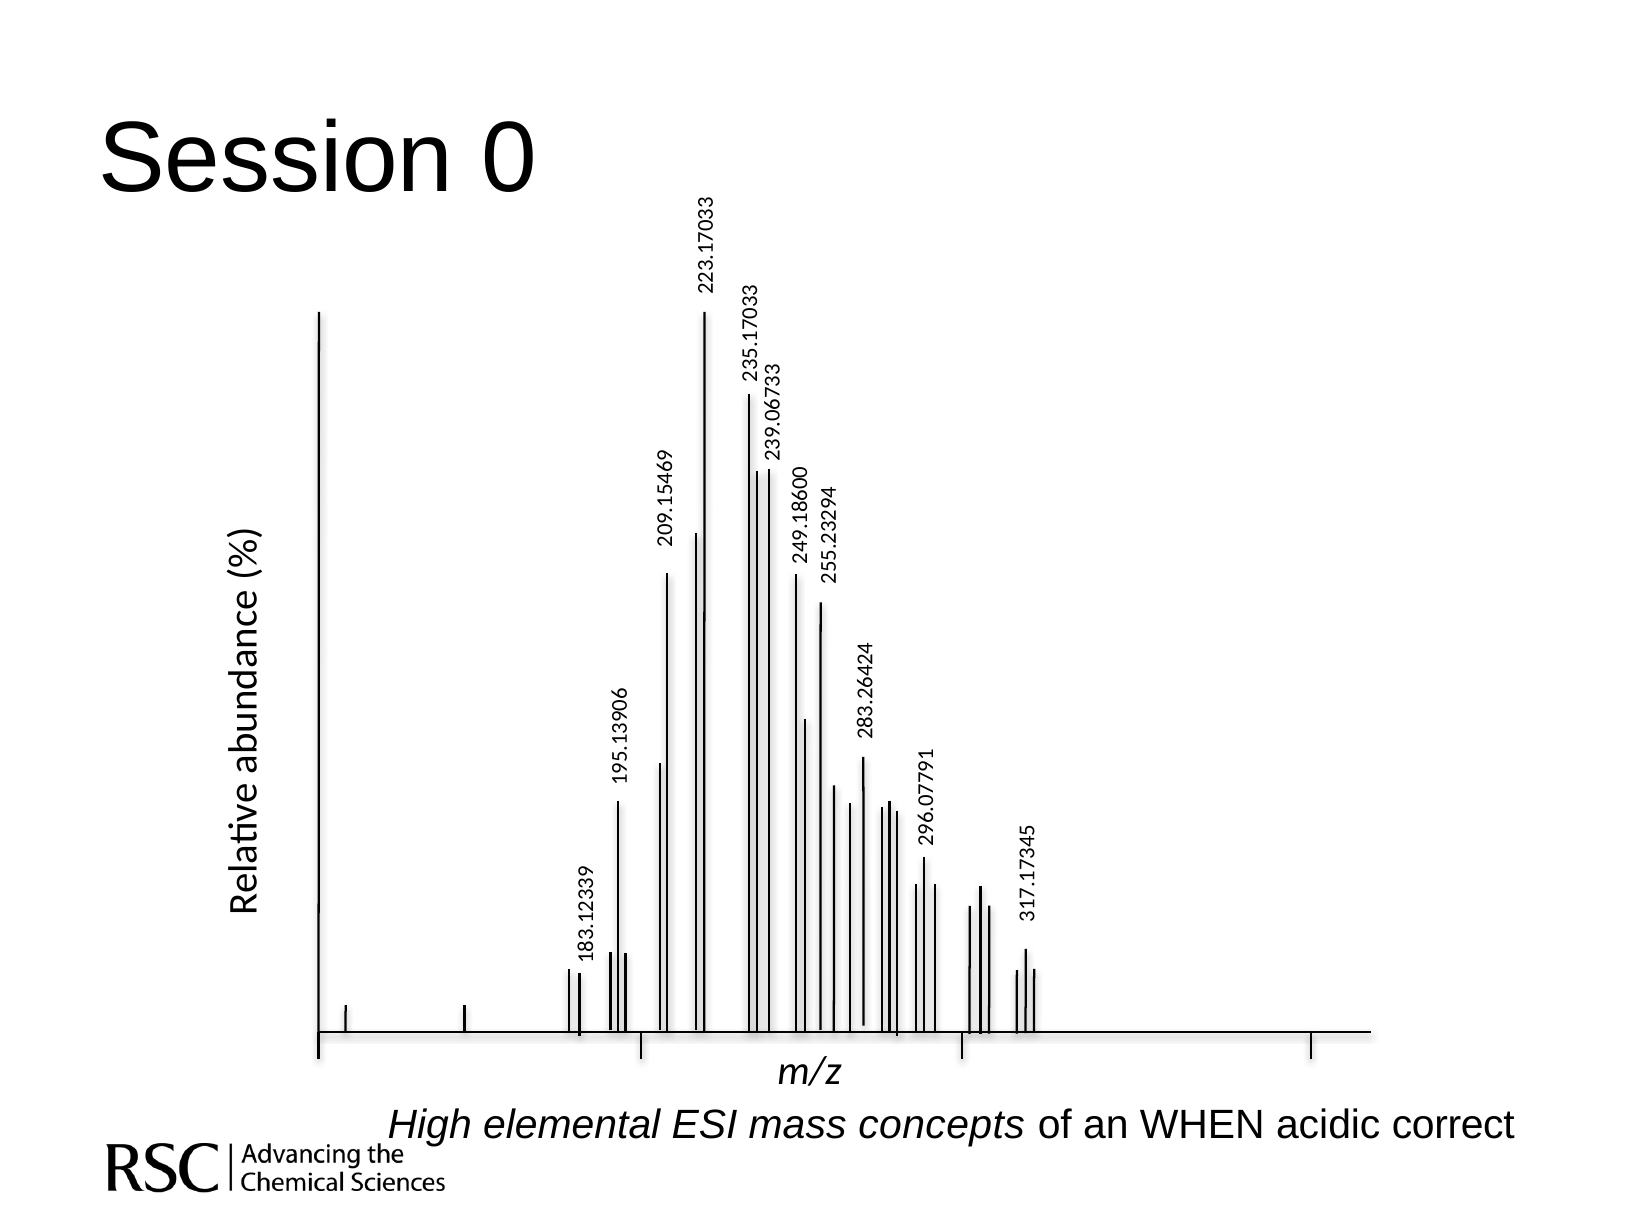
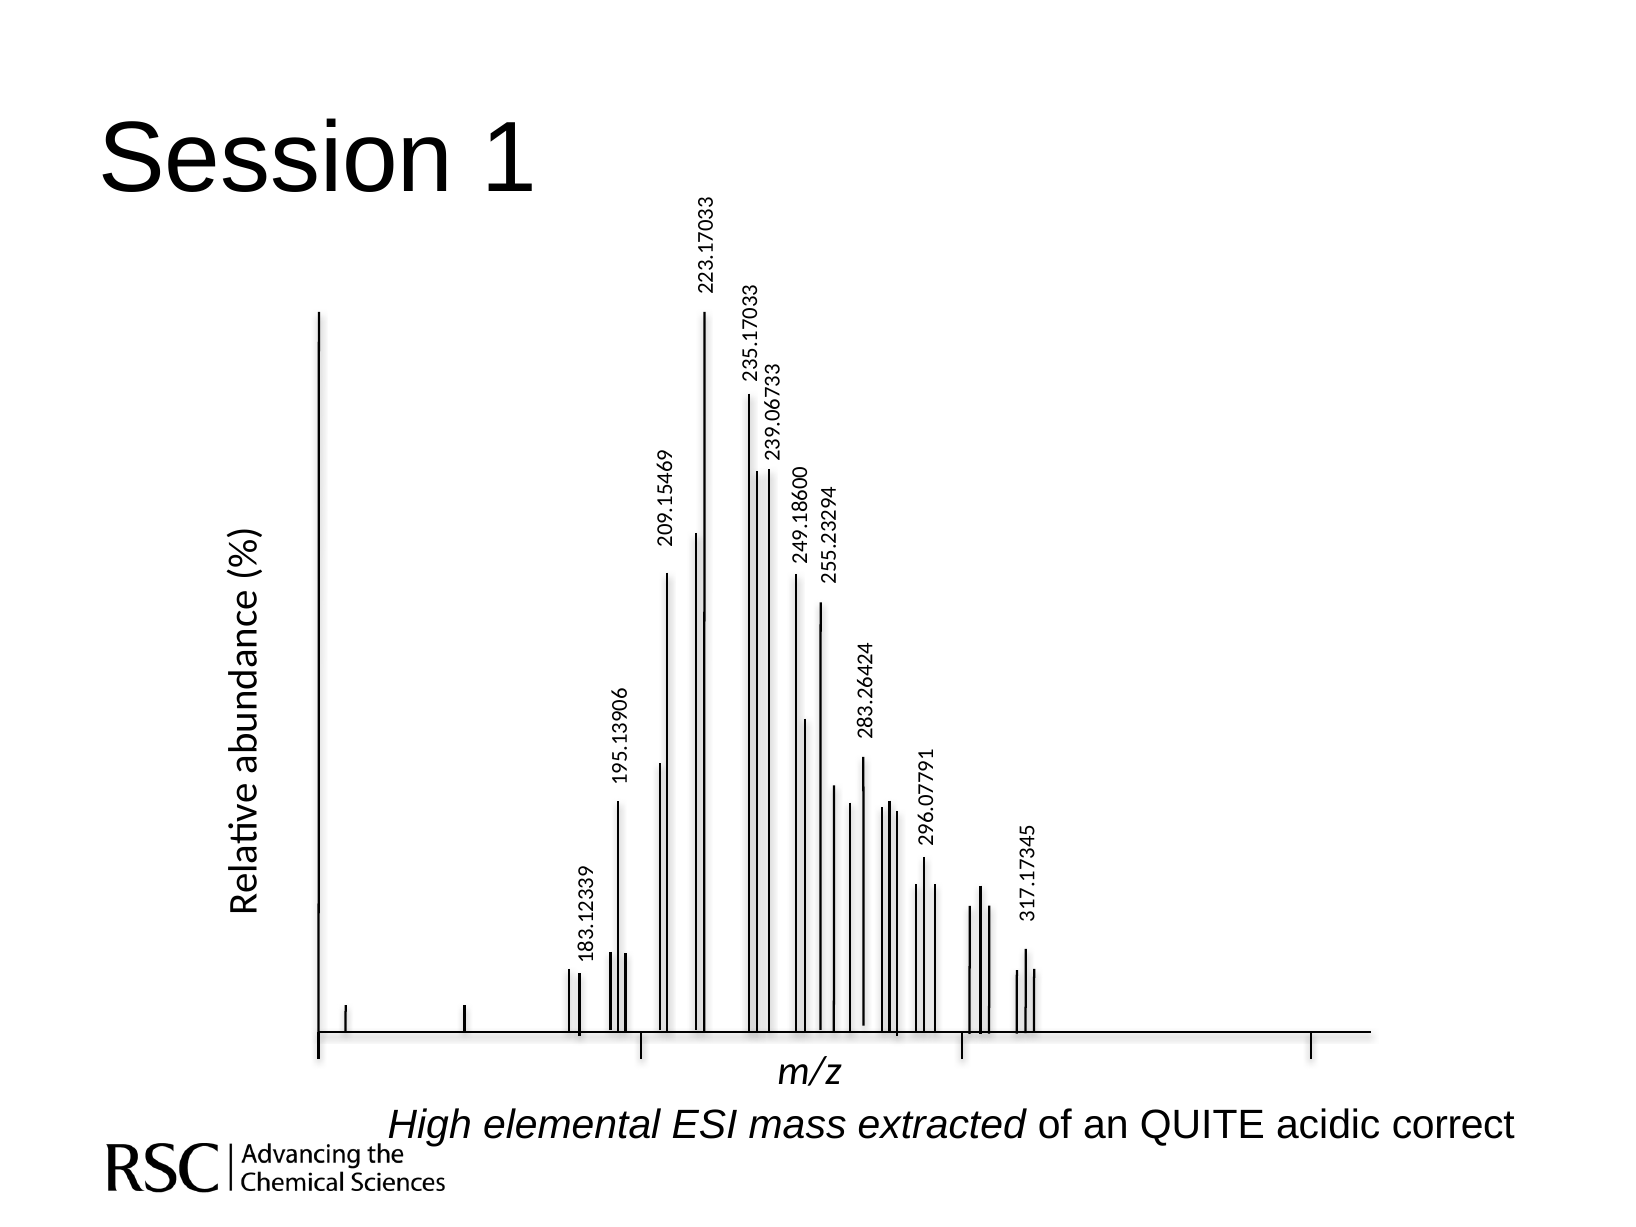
Session 0: 0 -> 1
concepts: concepts -> extracted
WHEN: WHEN -> QUITE
